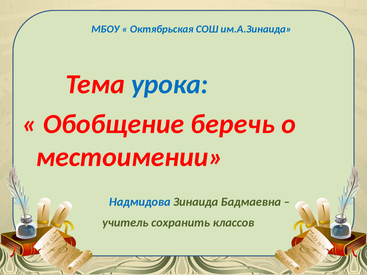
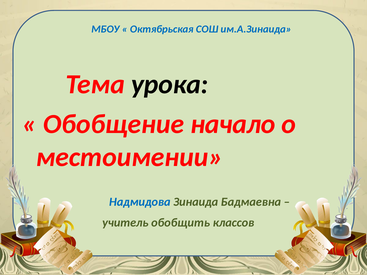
урока colour: blue -> black
беречь: беречь -> начало
сохранить: сохранить -> обобщить
